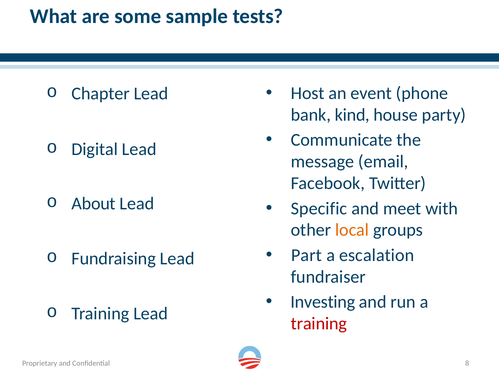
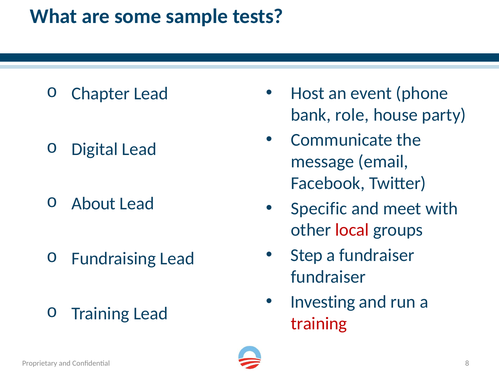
kind: kind -> role
local colour: orange -> red
Part: Part -> Step
a escalation: escalation -> fundraiser
